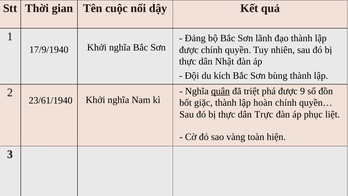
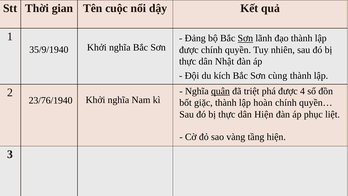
Sơn at (245, 38) underline: none -> present
17/9/1940: 17/9/1940 -> 35/9/1940
bùng: bùng -> cùng
9: 9 -> 4
23/61/1940: 23/61/1940 -> 23/76/1940
dân Trực: Trực -> Hiện
toàn: toàn -> tầng
